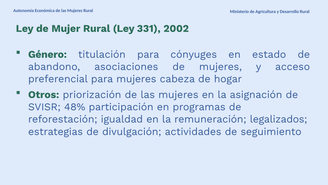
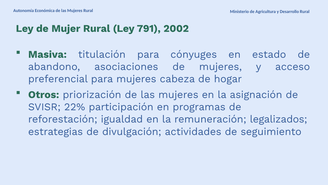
331: 331 -> 791
Género: Género -> Masiva
48%: 48% -> 22%
